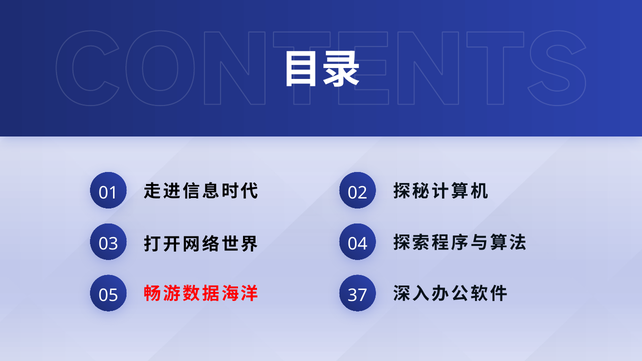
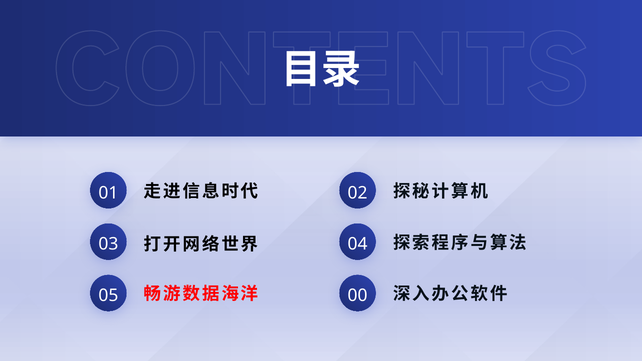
37: 37 -> 00
